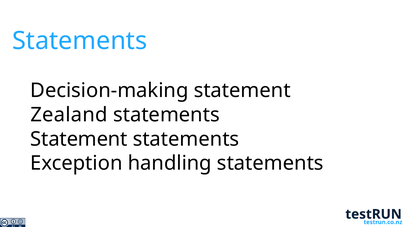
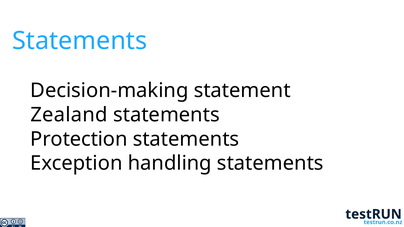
Statement at (79, 139): Statement -> Protection
